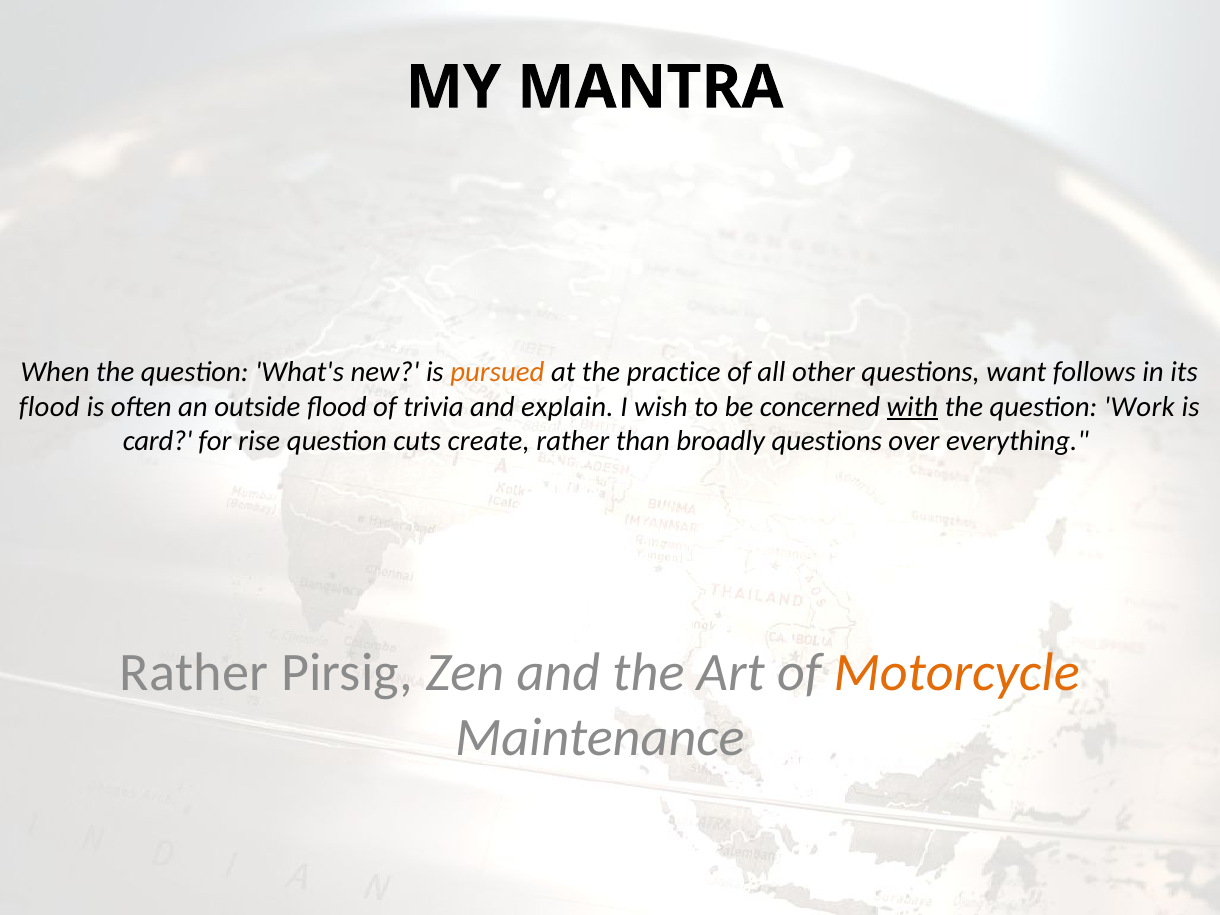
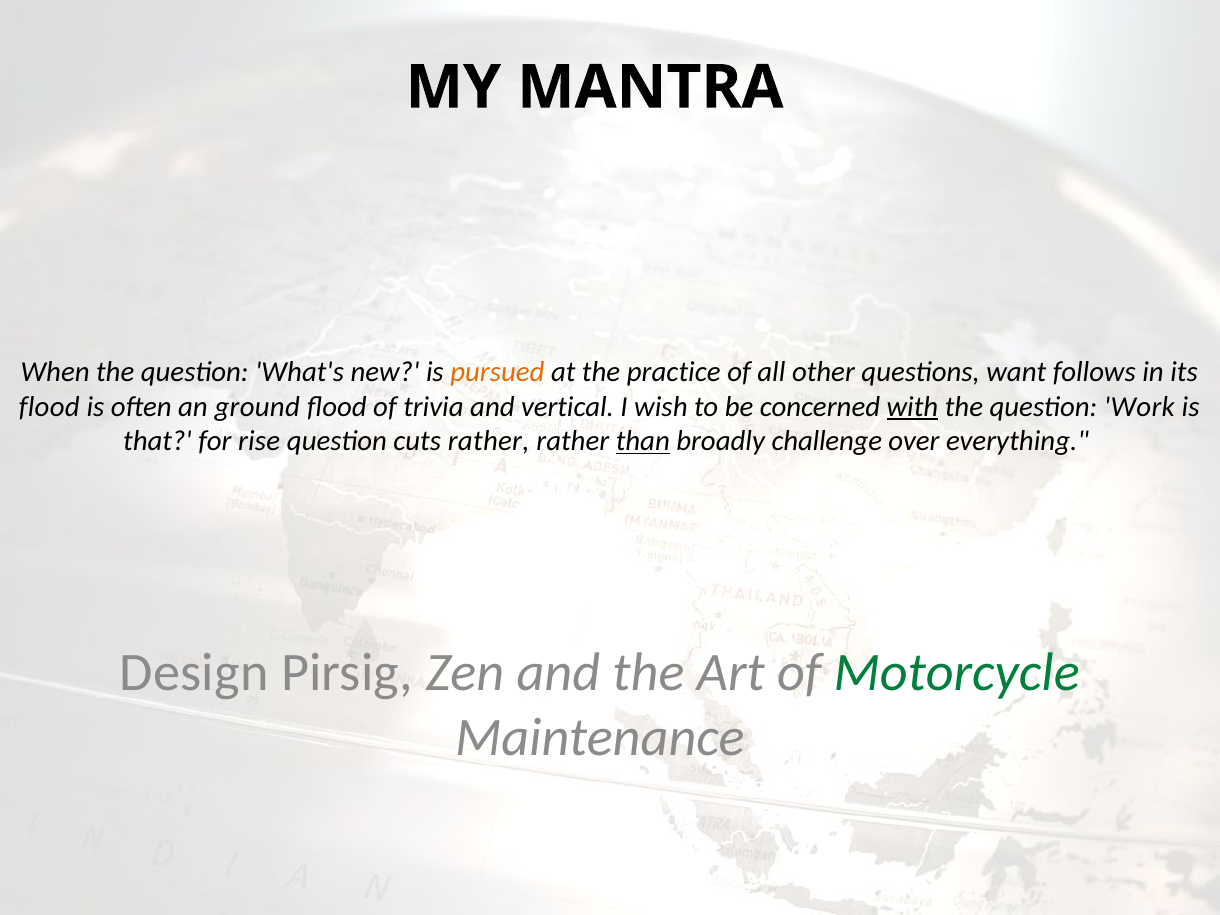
outside: outside -> ground
explain: explain -> vertical
card: card -> that
cuts create: create -> rather
than underline: none -> present
broadly questions: questions -> challenge
Rather at (194, 673): Rather -> Design
Motorcycle colour: orange -> green
